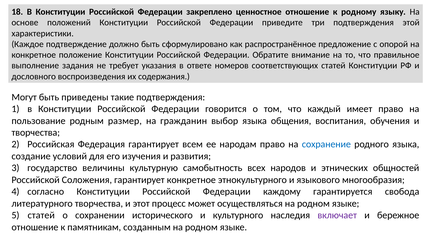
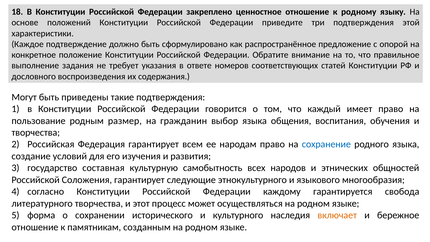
величины: величины -> составная
гарантирует конкретное: конкретное -> следующие
5 статей: статей -> форма
включает colour: purple -> orange
